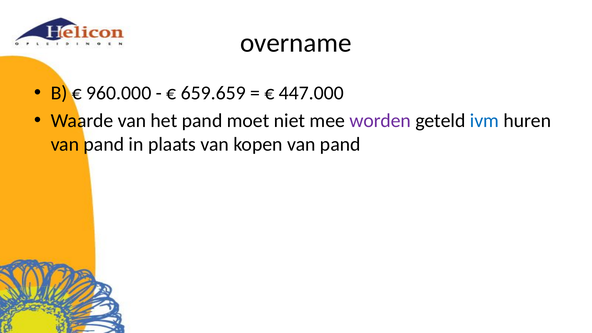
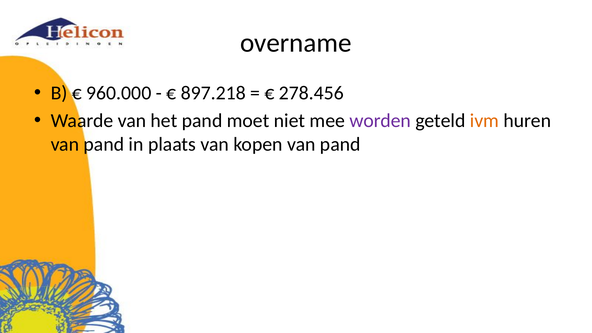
659.659: 659.659 -> 897.218
447.000: 447.000 -> 278.456
ivm colour: blue -> orange
